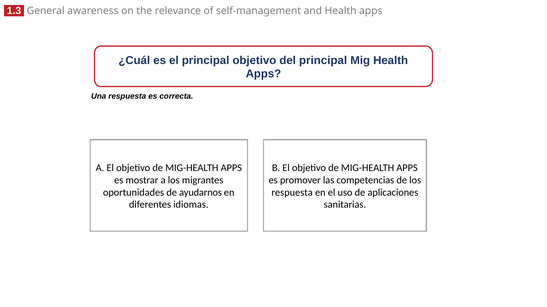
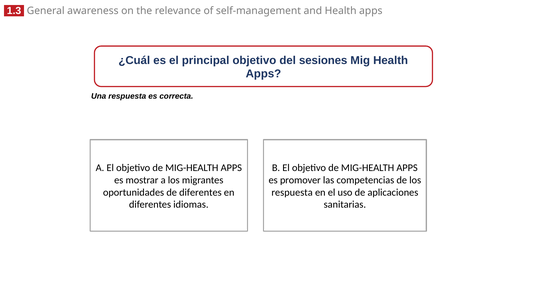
del principal: principal -> sesiones
de ayudarnos: ayudarnos -> diferentes
